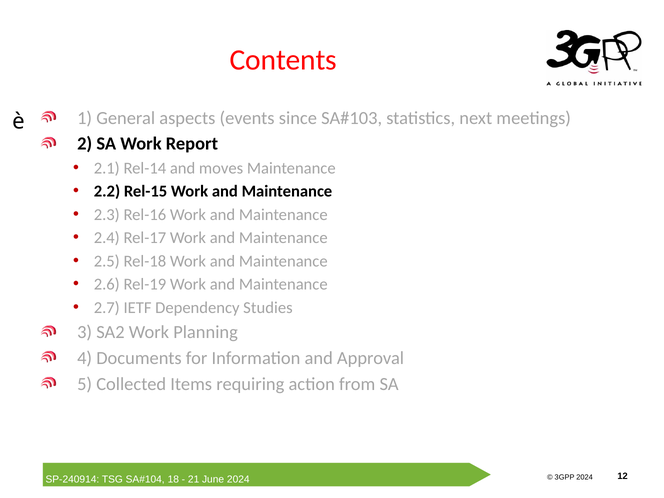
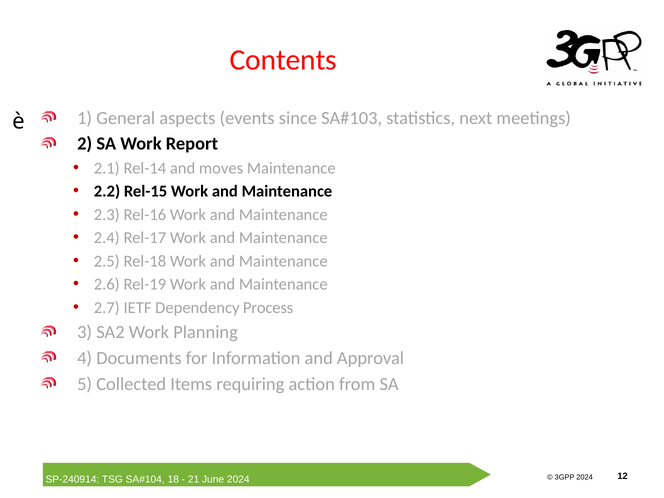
Studies: Studies -> Process
